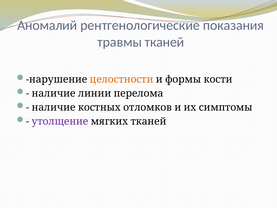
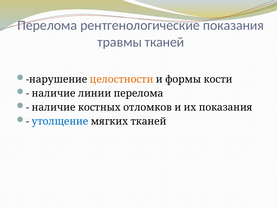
Аномалий at (47, 25): Аномалий -> Перелома
их симптомы: симптомы -> показания
утолщение colour: purple -> blue
